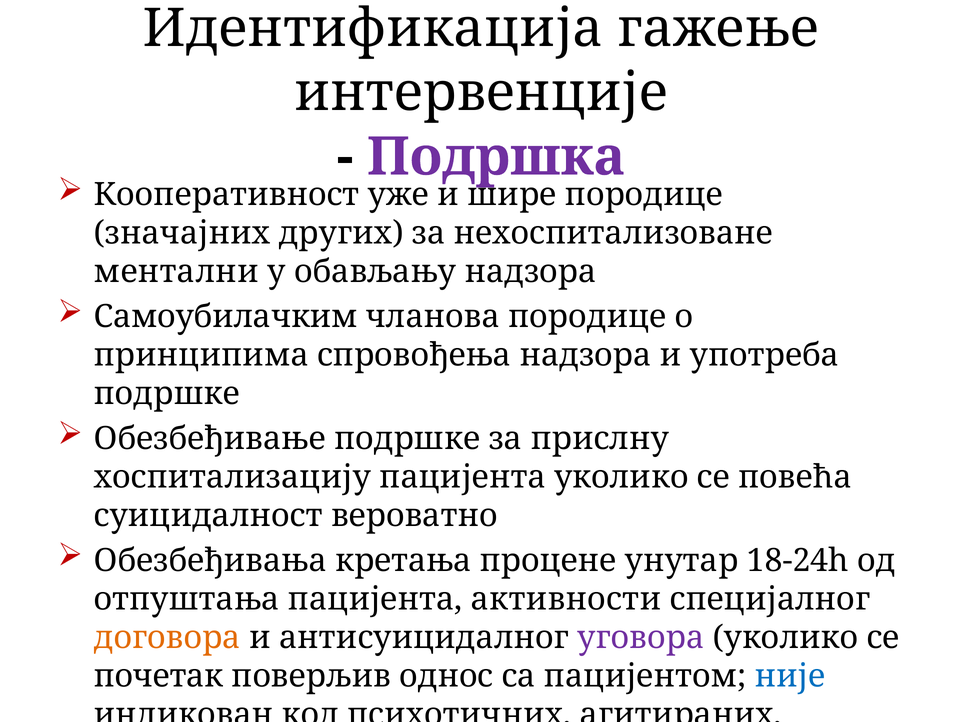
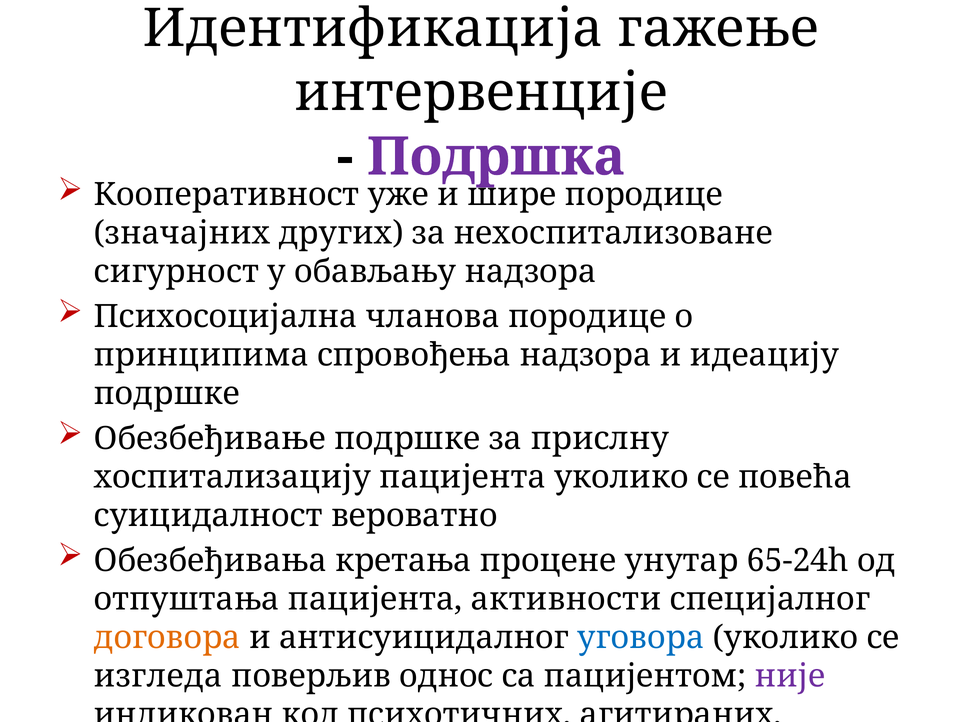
ментални: ментални -> сигурност
Самоубилачким: Самоубилачким -> Психосоцијална
употреба: употреба -> идеацију
18-24h: 18-24h -> 65-24h
уговора colour: purple -> blue
почетак: почетак -> изгледа
није colour: blue -> purple
